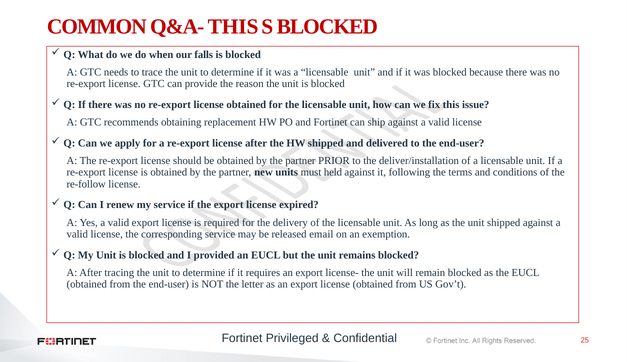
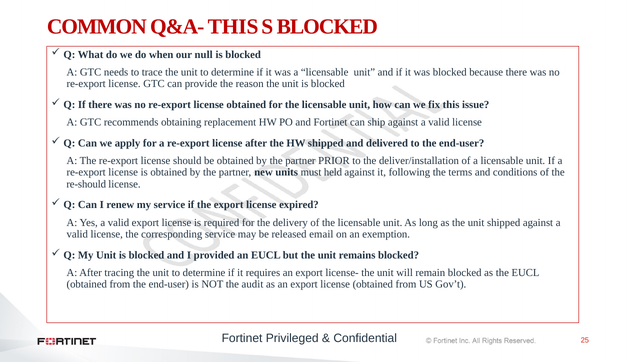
falls: falls -> null
re-follow: re-follow -> re-should
letter: letter -> audit
